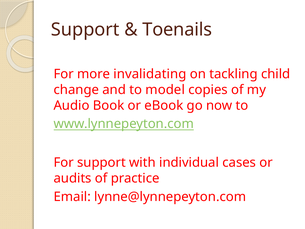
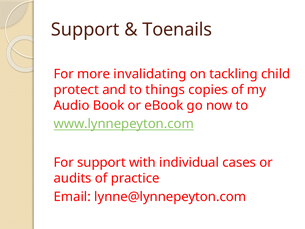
change: change -> protect
model: model -> things
